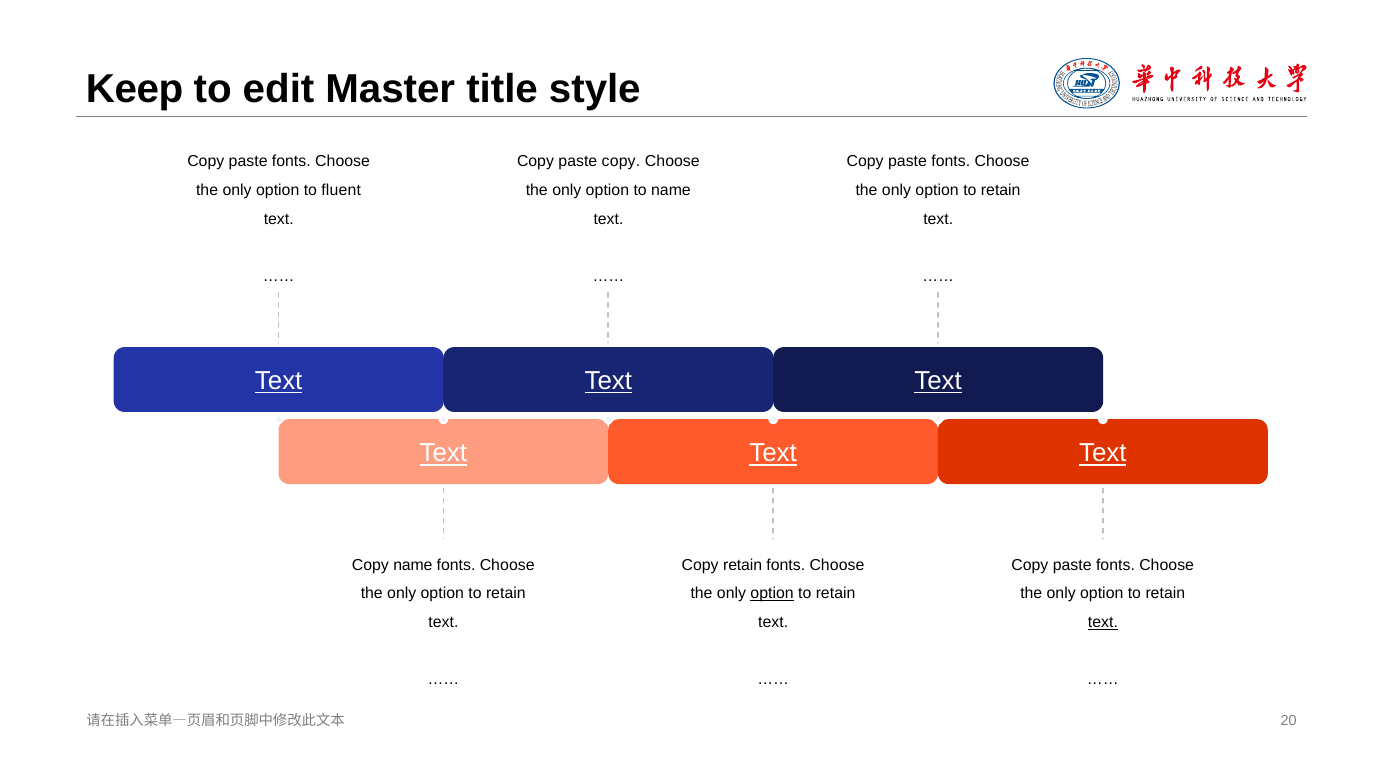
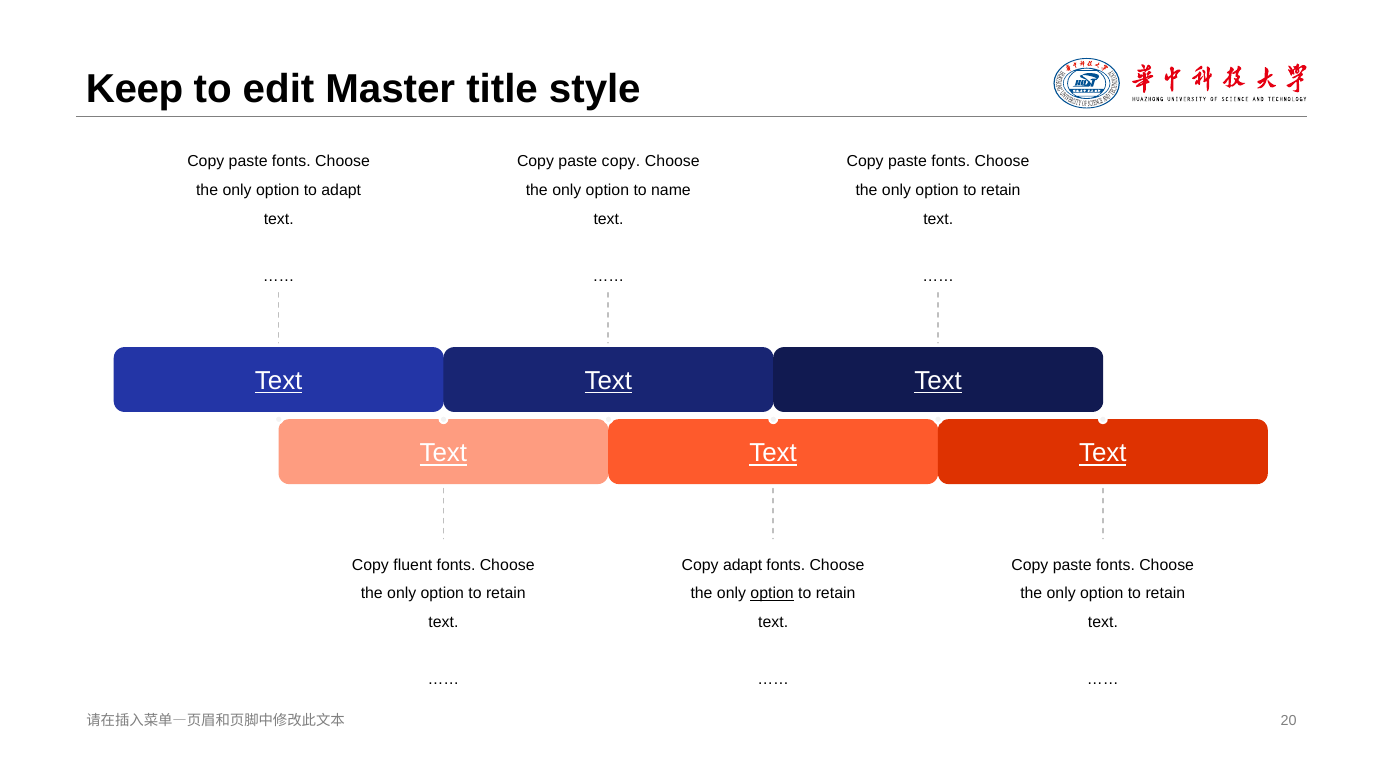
to fluent: fluent -> adapt
Copy name: name -> fluent
Copy retain: retain -> adapt
text at (1103, 622) underline: present -> none
